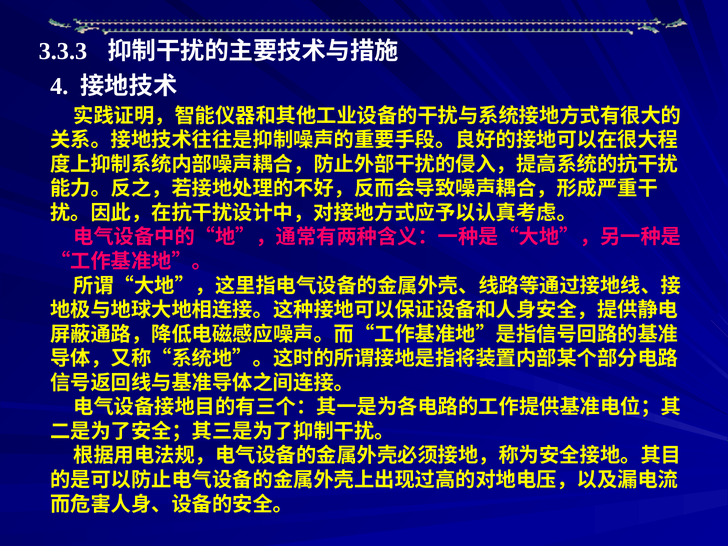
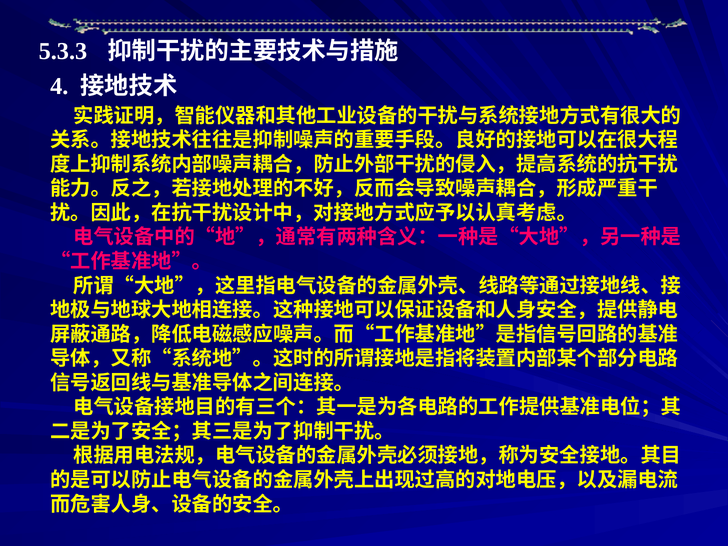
3.3.3: 3.3.3 -> 5.3.3
